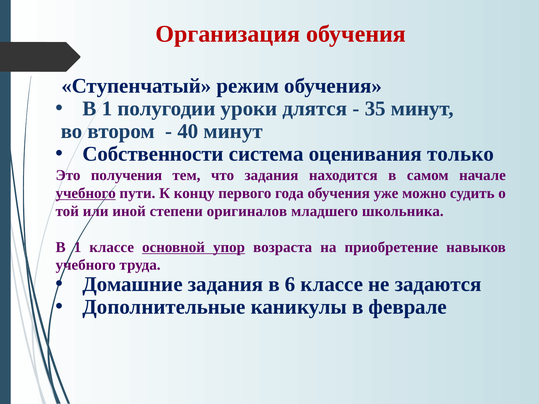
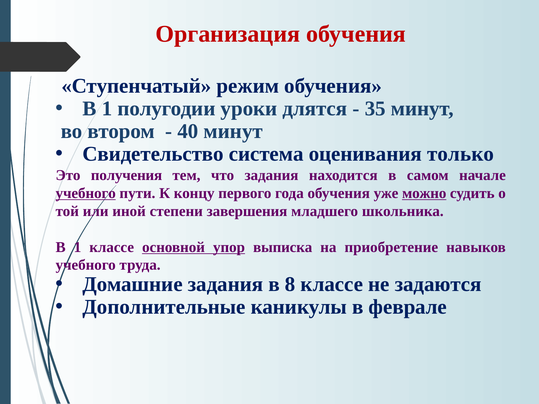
Собственности: Собственности -> Свидетельство
можно underline: none -> present
оригиналов: оригиналов -> завершения
возраста: возраста -> выписка
6: 6 -> 8
